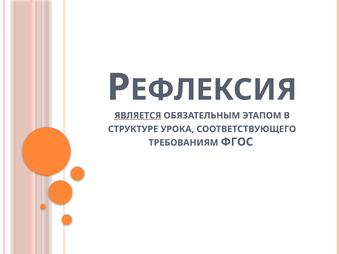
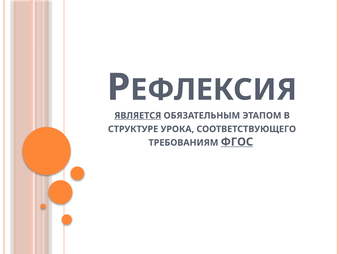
ФГОС underline: none -> present
